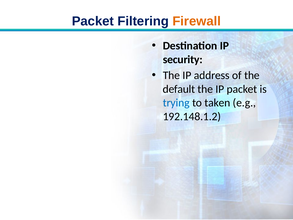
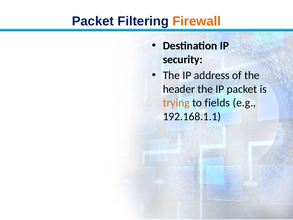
default: default -> header
trying colour: blue -> orange
taken: taken -> fields
192.148.1.2: 192.148.1.2 -> 192.168.1.1
